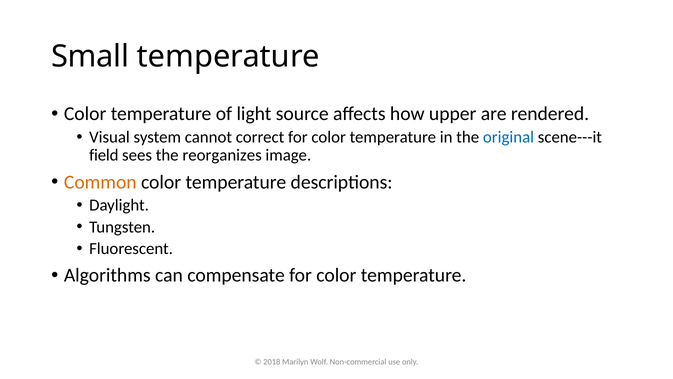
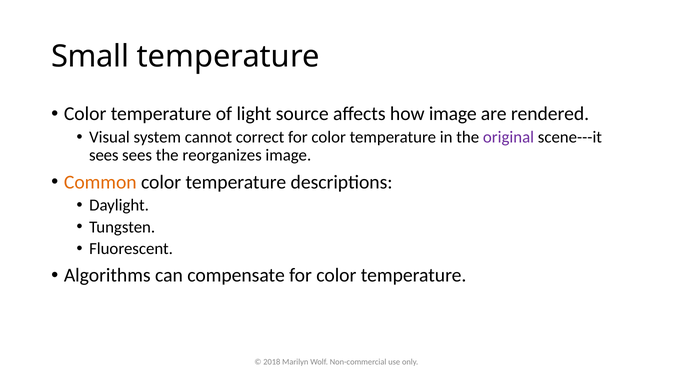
how upper: upper -> image
original colour: blue -> purple
field at (104, 155): field -> sees
